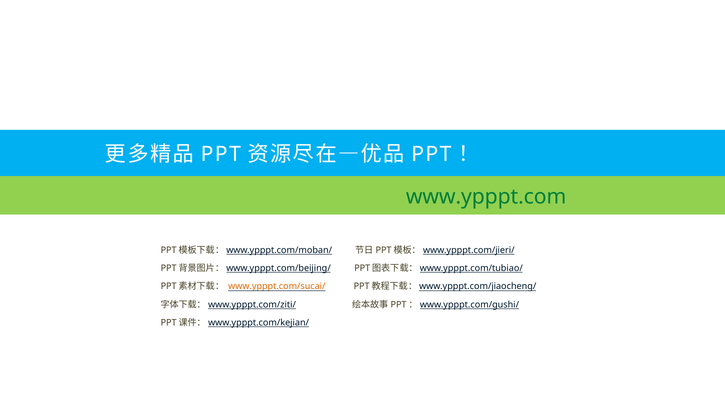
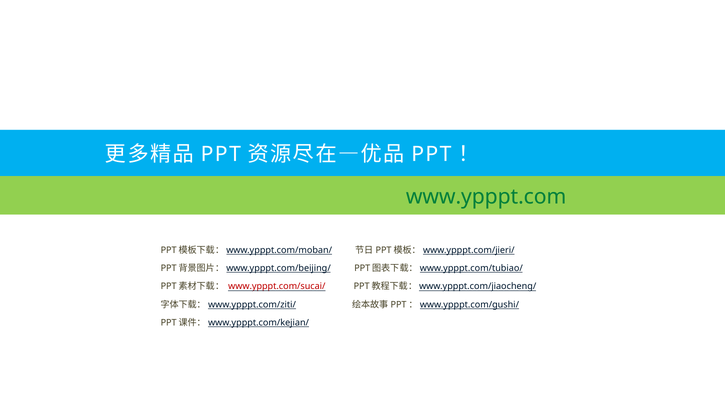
www.ypppt.com/sucai/ colour: orange -> red
